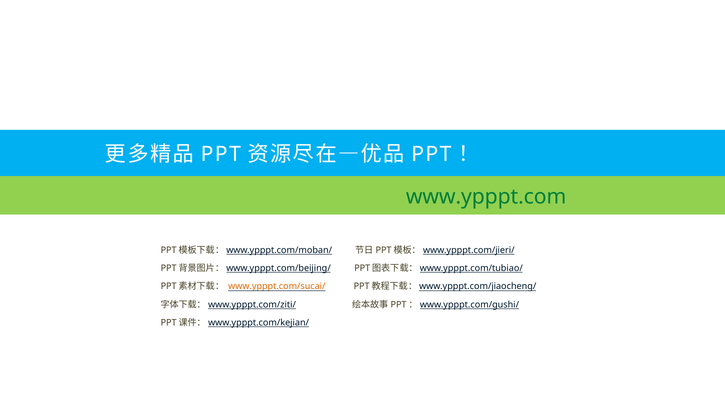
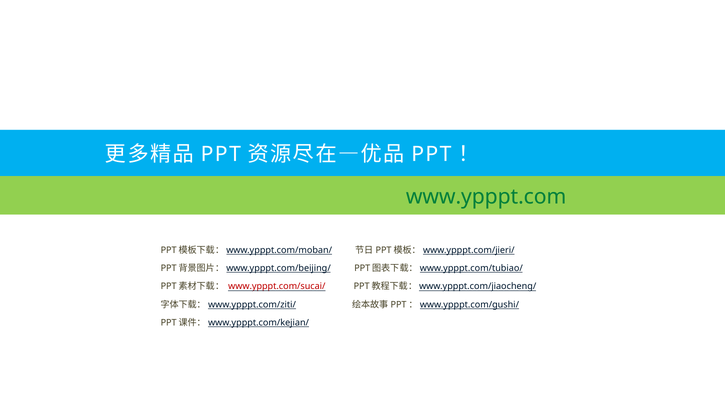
www.ypppt.com/sucai/ colour: orange -> red
